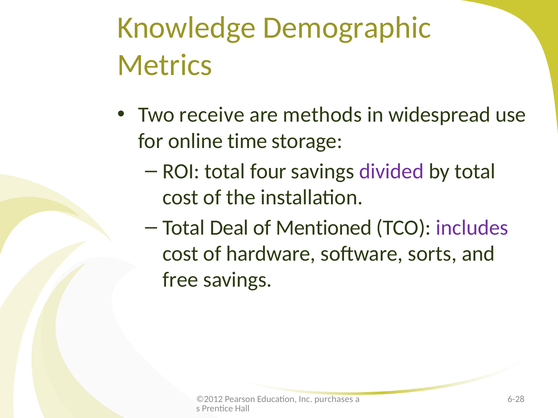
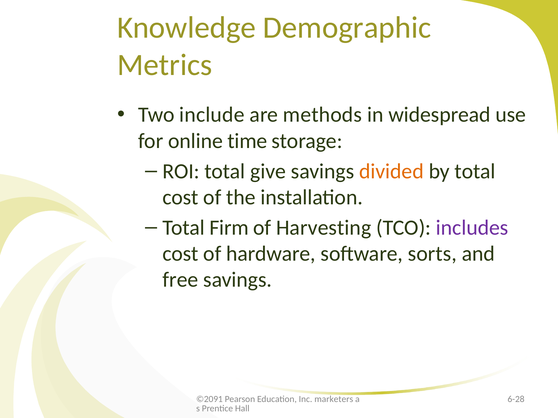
receive: receive -> include
four: four -> give
divided colour: purple -> orange
Deal: Deal -> Firm
Mentioned: Mentioned -> Harvesting
©2012: ©2012 -> ©2091
purchases: purchases -> marketers
